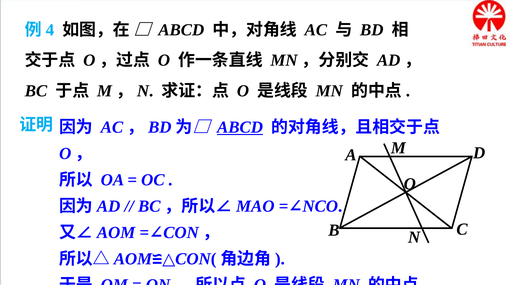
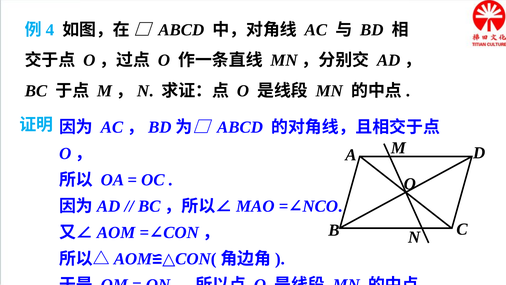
ABCD at (240, 127) underline: present -> none
